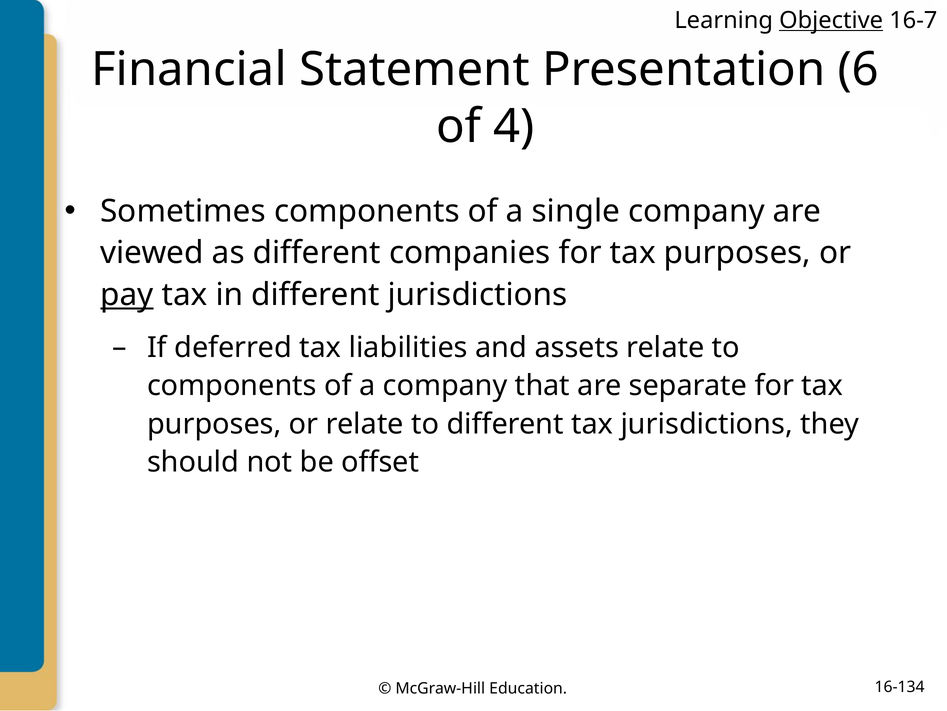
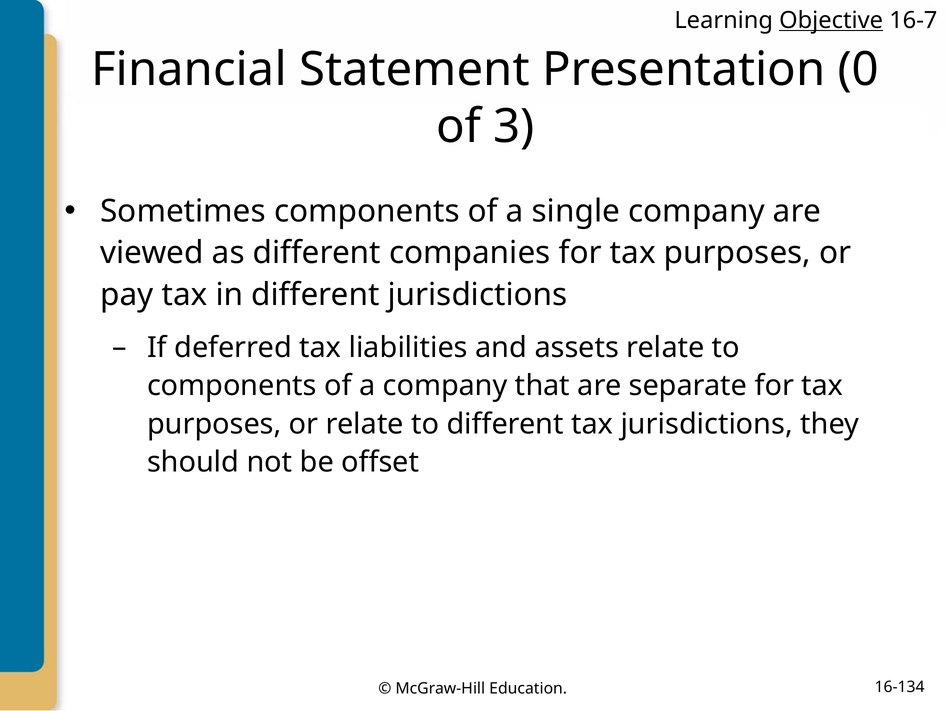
6: 6 -> 0
4: 4 -> 3
pay underline: present -> none
